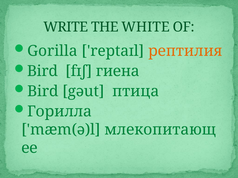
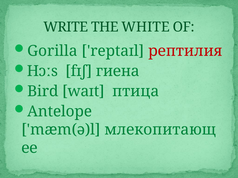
рептилия colour: orange -> red
Bird at (42, 71): Bird -> Hɔːs
gəut: gəut -> waɪt
Горилла: Горилла -> Antelope
